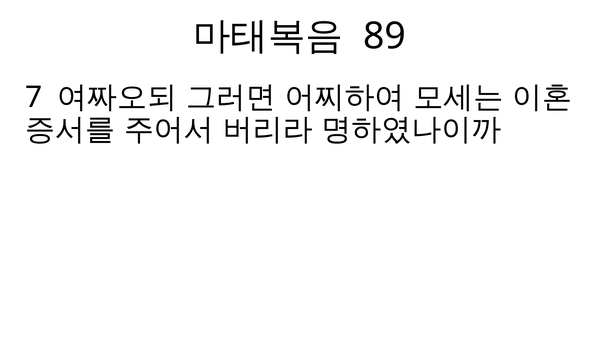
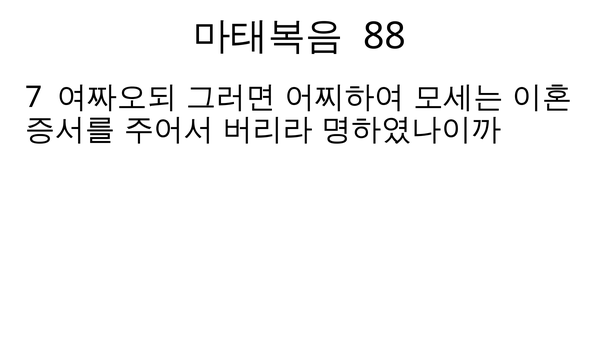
89: 89 -> 88
